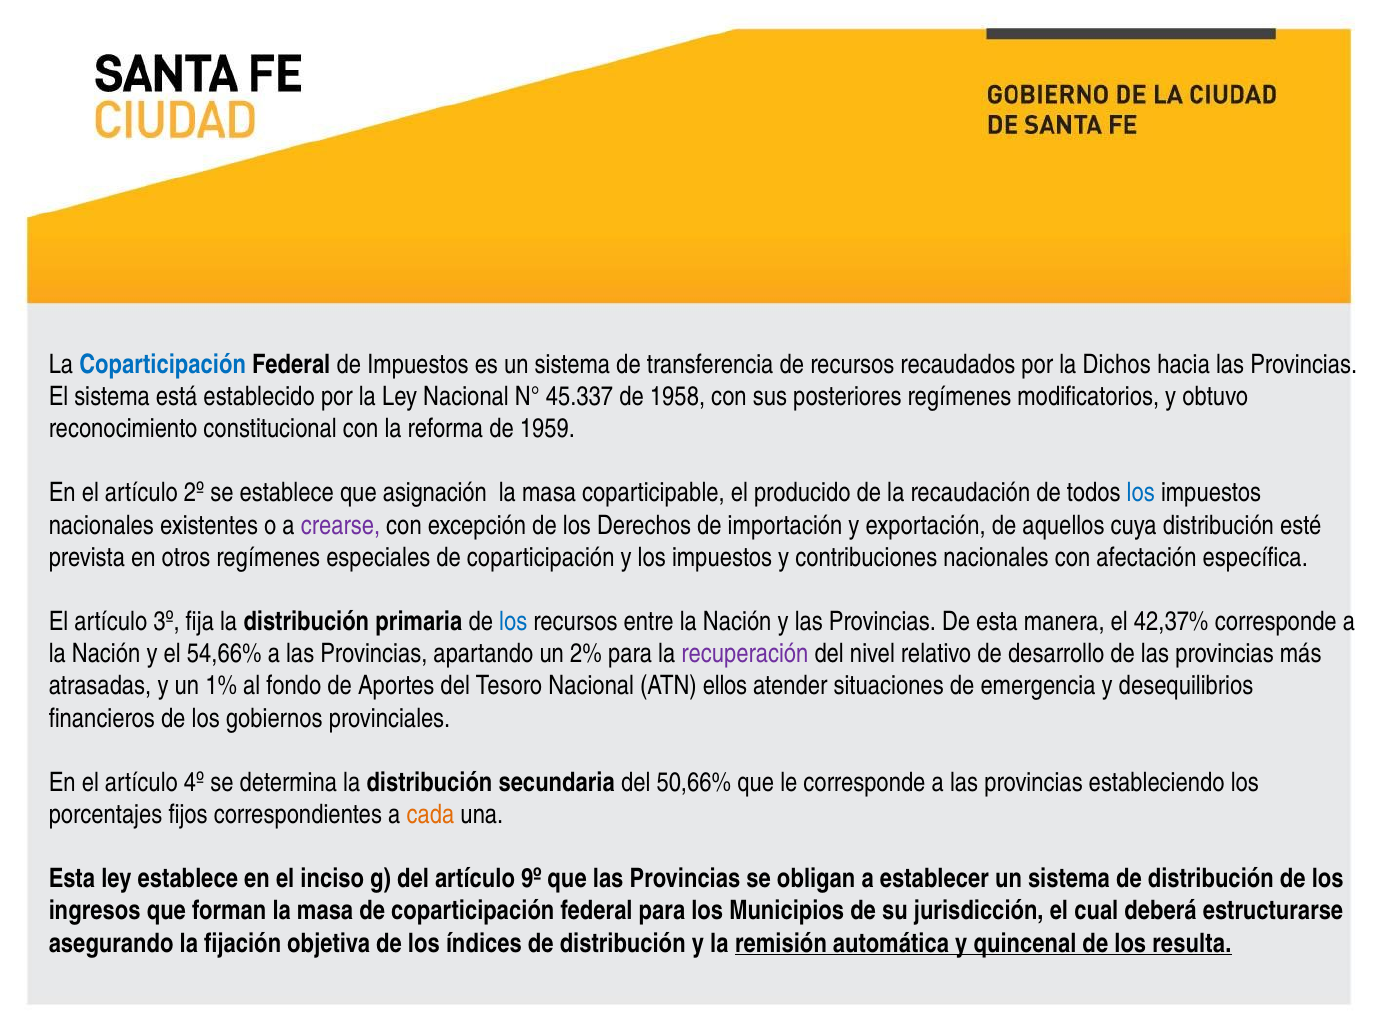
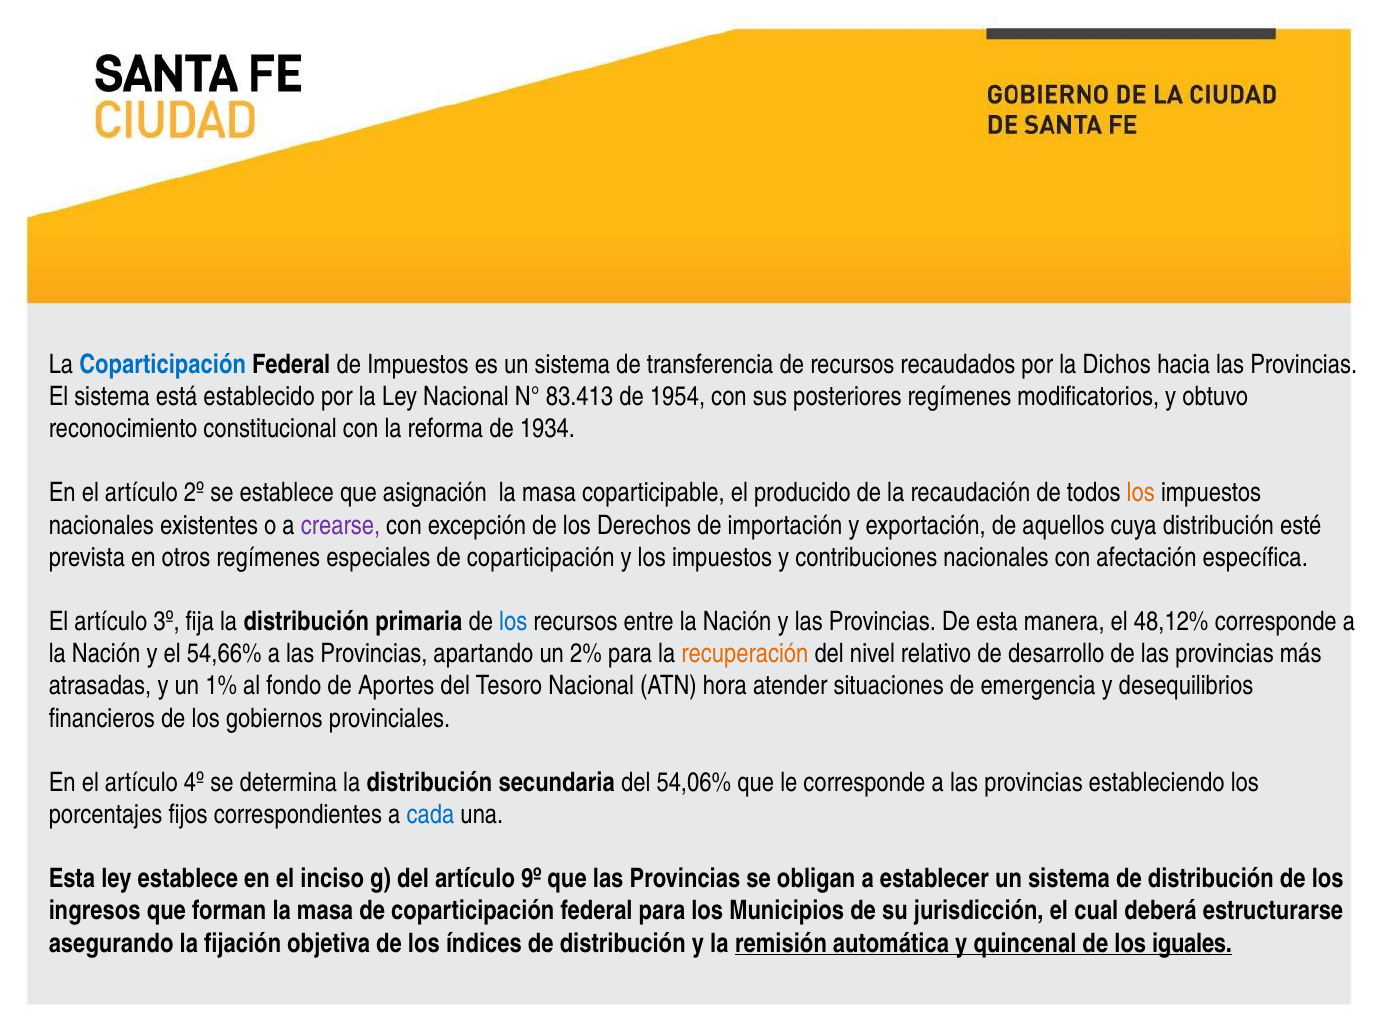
45.337: 45.337 -> 83.413
1958: 1958 -> 1954
1959: 1959 -> 1934
los at (1141, 493) colour: blue -> orange
42,37%: 42,37% -> 48,12%
recuperación colour: purple -> orange
ellos: ellos -> hora
50,66%: 50,66% -> 54,06%
cada colour: orange -> blue
resulta: resulta -> iguales
